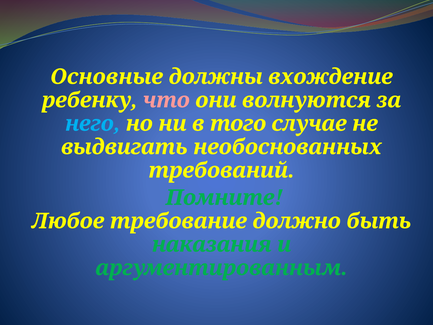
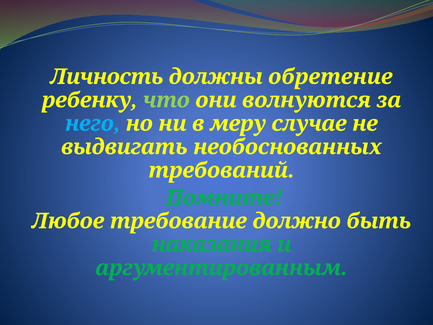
Основные: Основные -> Личность
вхождение: вхождение -> обретение
что colour: pink -> light green
того: того -> меру
